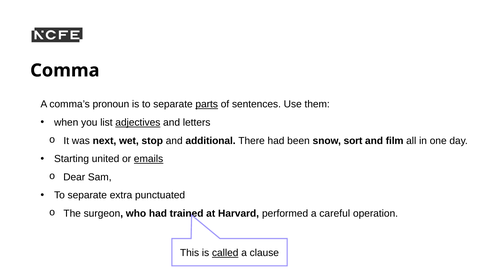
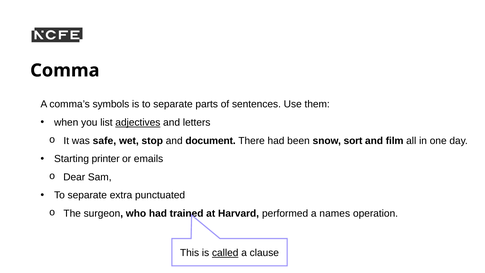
pronoun: pronoun -> symbols
parts underline: present -> none
next: next -> safe
additional: additional -> document
united: united -> printer
emails underline: present -> none
careful: careful -> names
